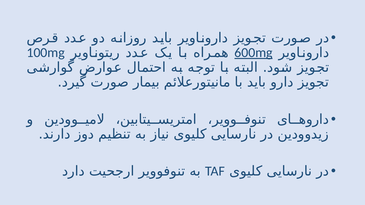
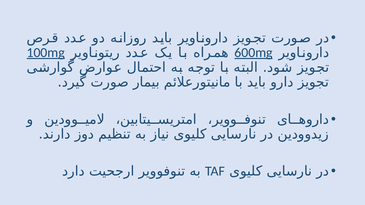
100mg underline: none -> present
